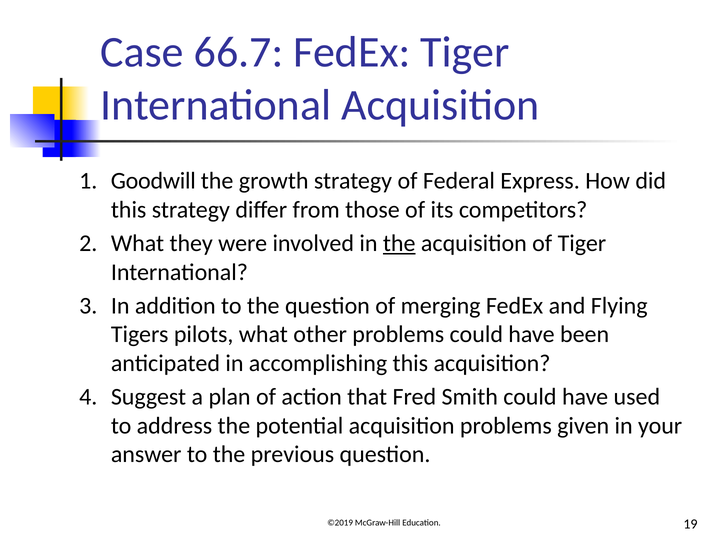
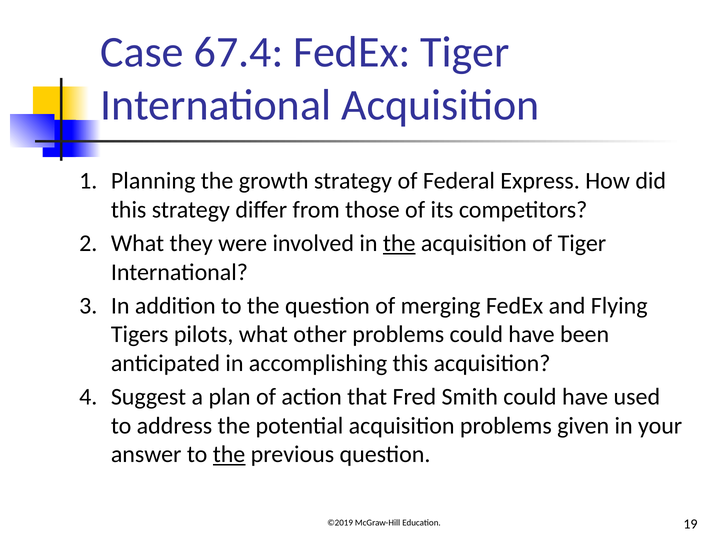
66.7: 66.7 -> 67.4
Goodwill: Goodwill -> Planning
the at (229, 455) underline: none -> present
